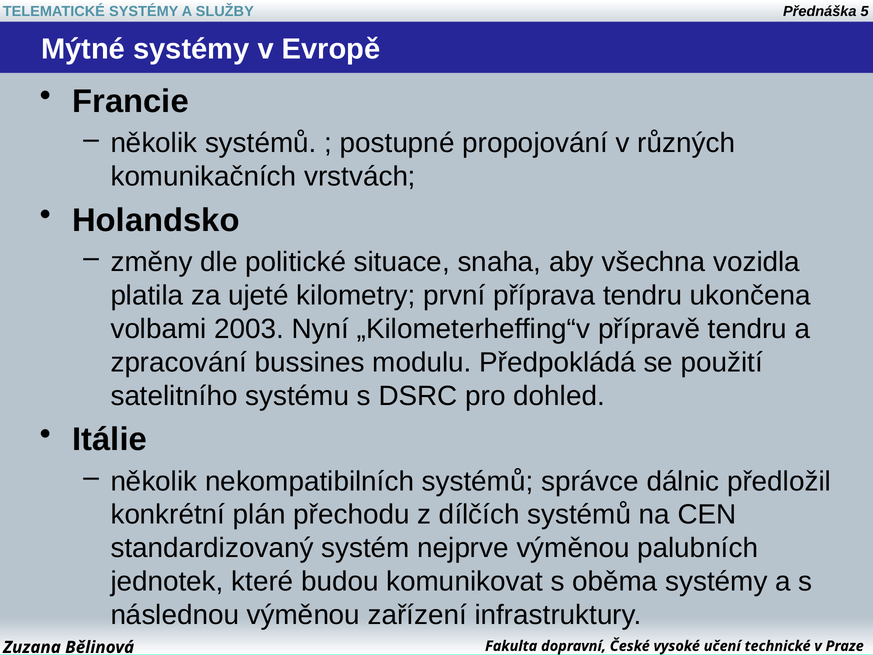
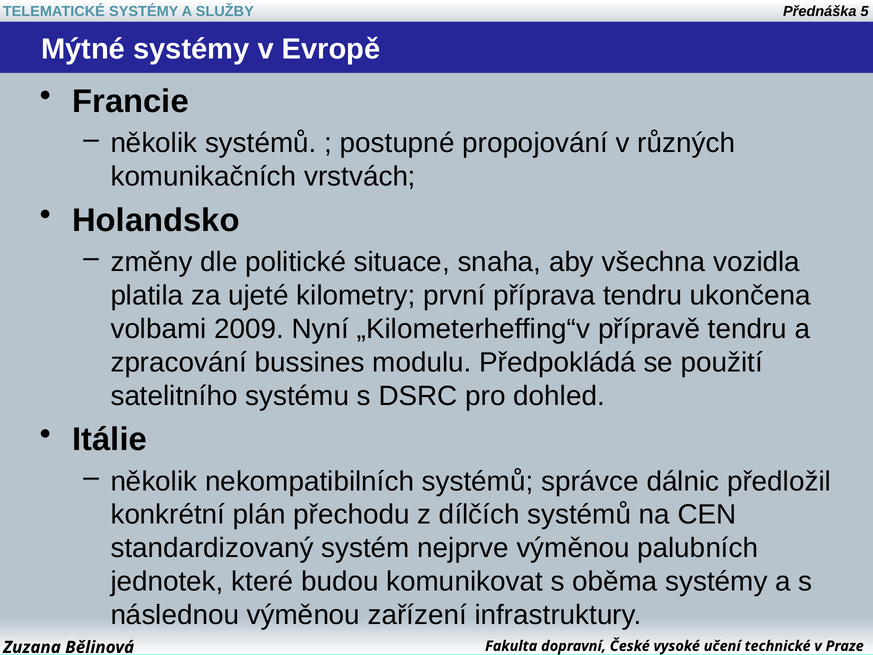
2003: 2003 -> 2009
